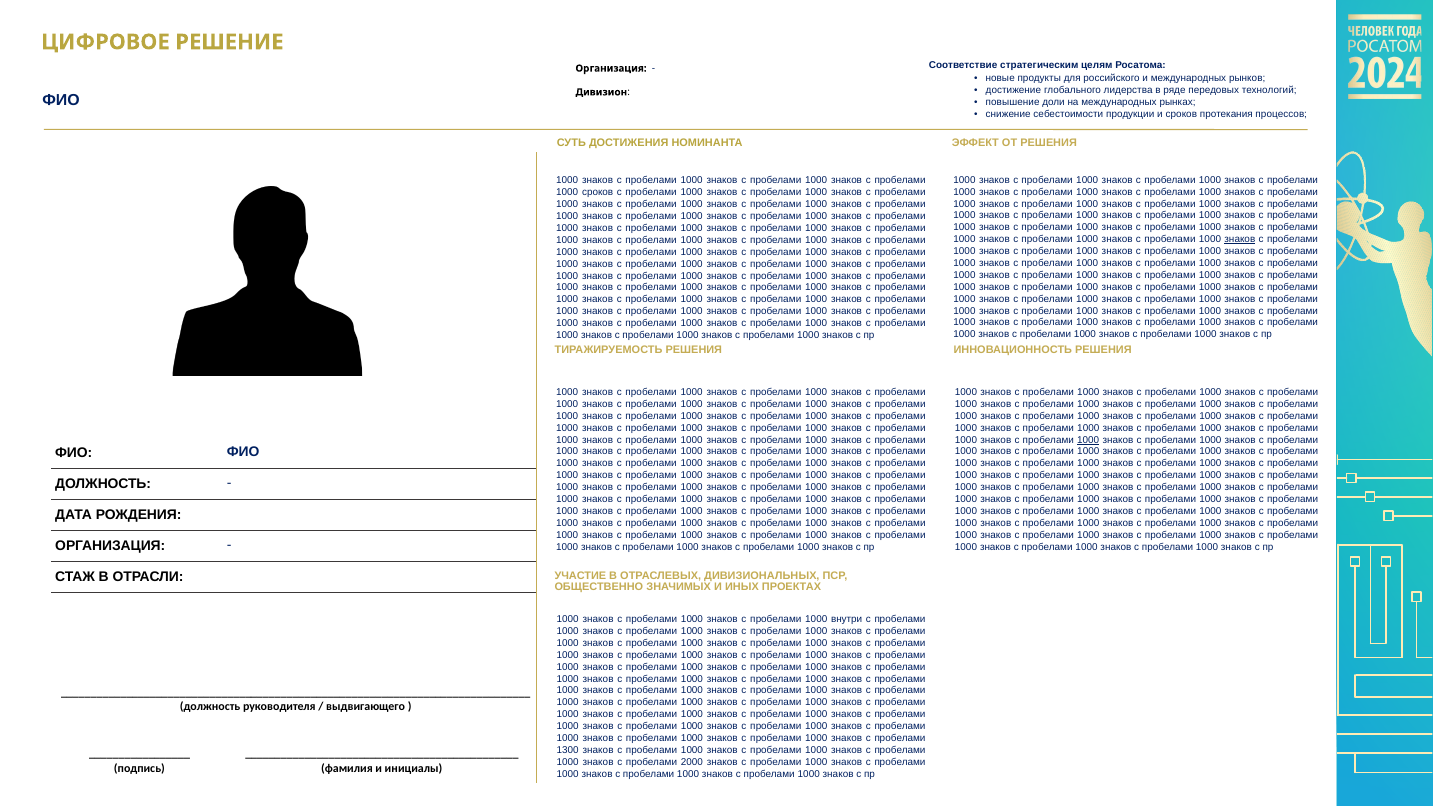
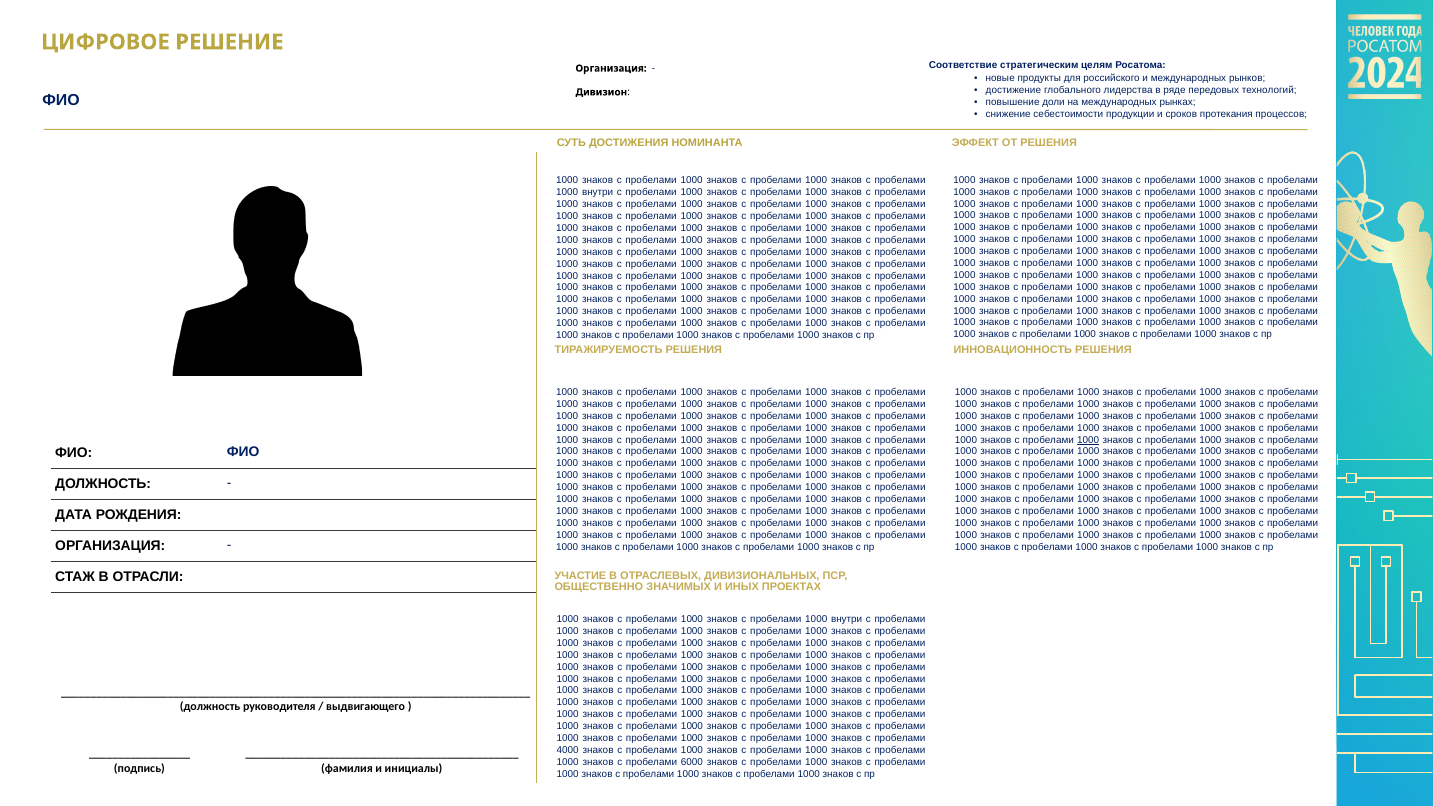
сроков at (598, 193): сроков -> внутри
знаков at (1240, 239) underline: present -> none
1300: 1300 -> 4000
2000: 2000 -> 6000
